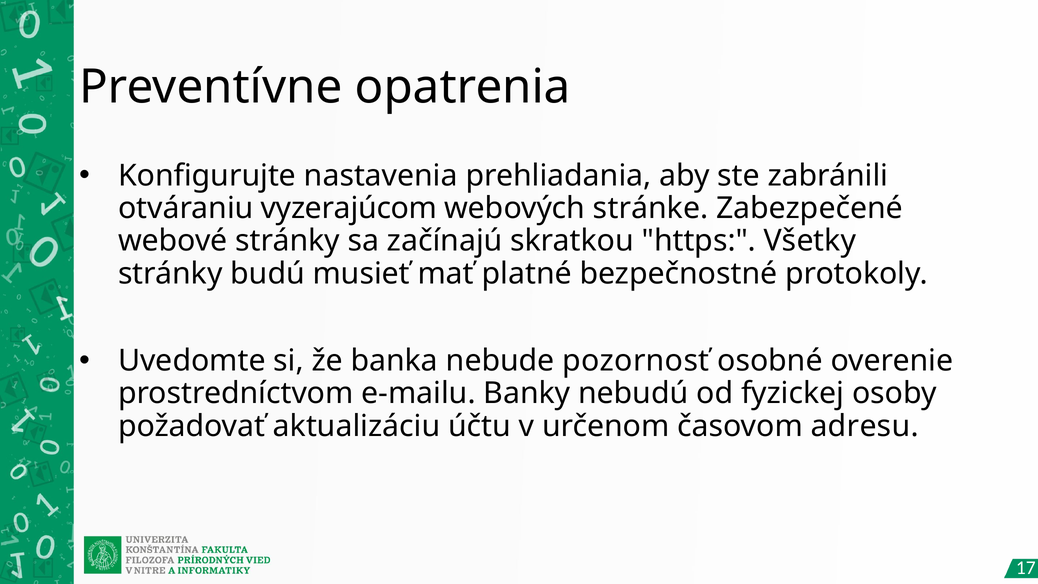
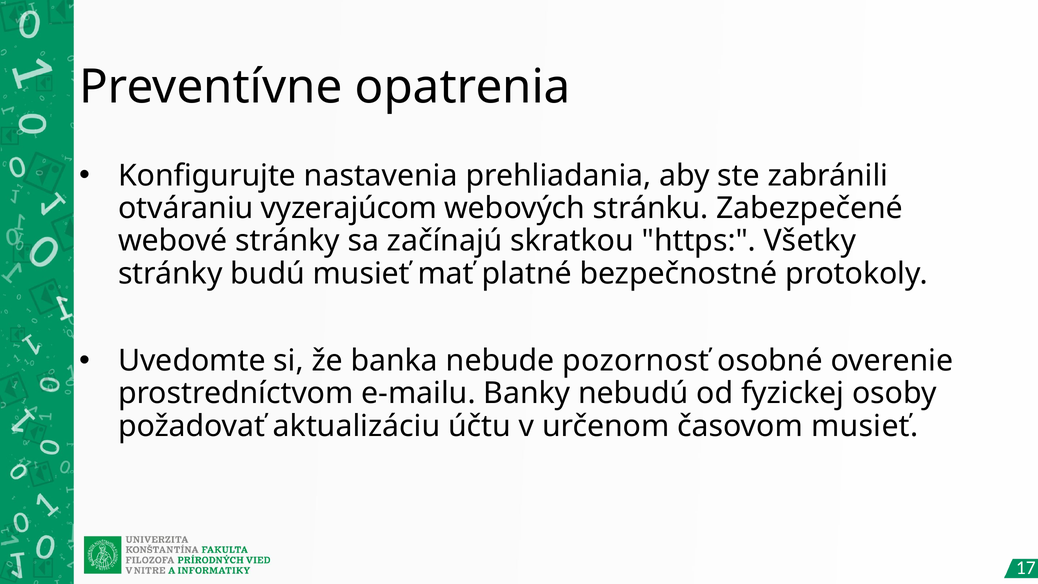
stránke: stránke -> stránku
časovom adresu: adresu -> musieť
